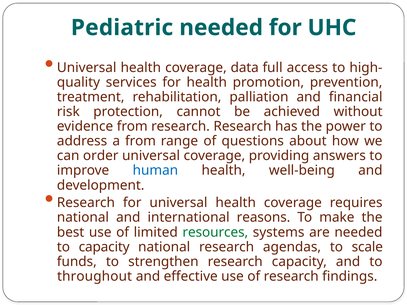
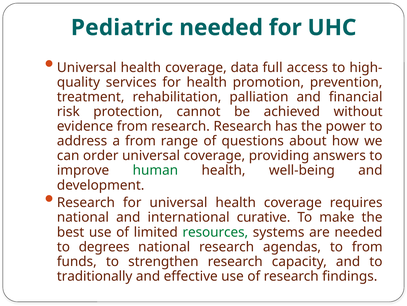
human colour: blue -> green
reasons: reasons -> curative
to capacity: capacity -> degrees
to scale: scale -> from
throughout: throughout -> traditionally
